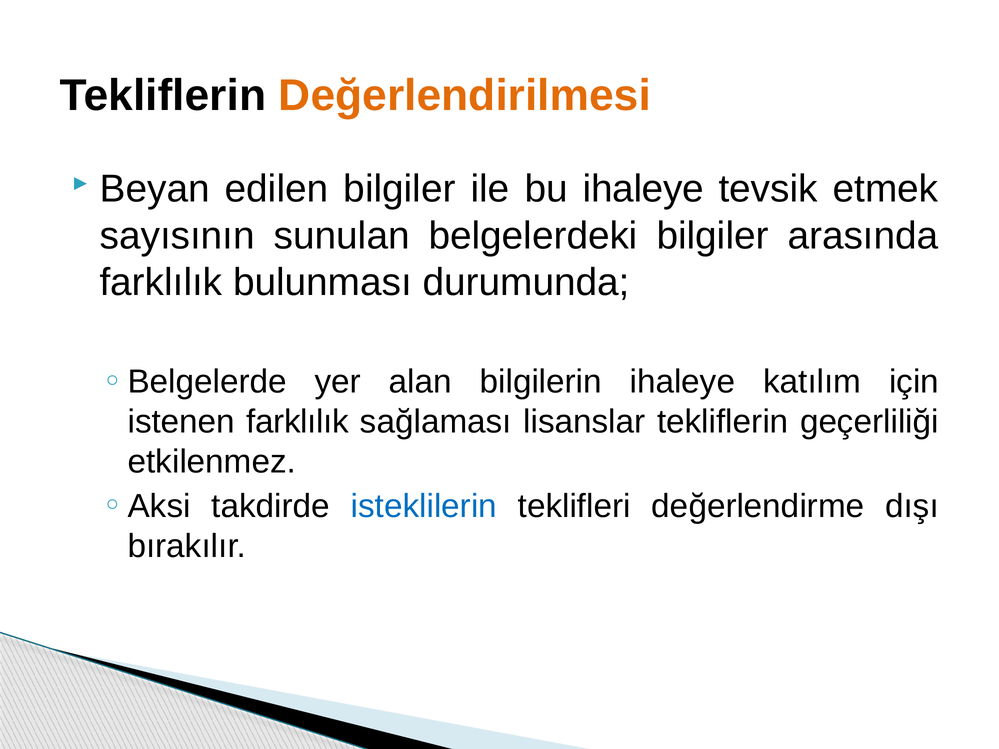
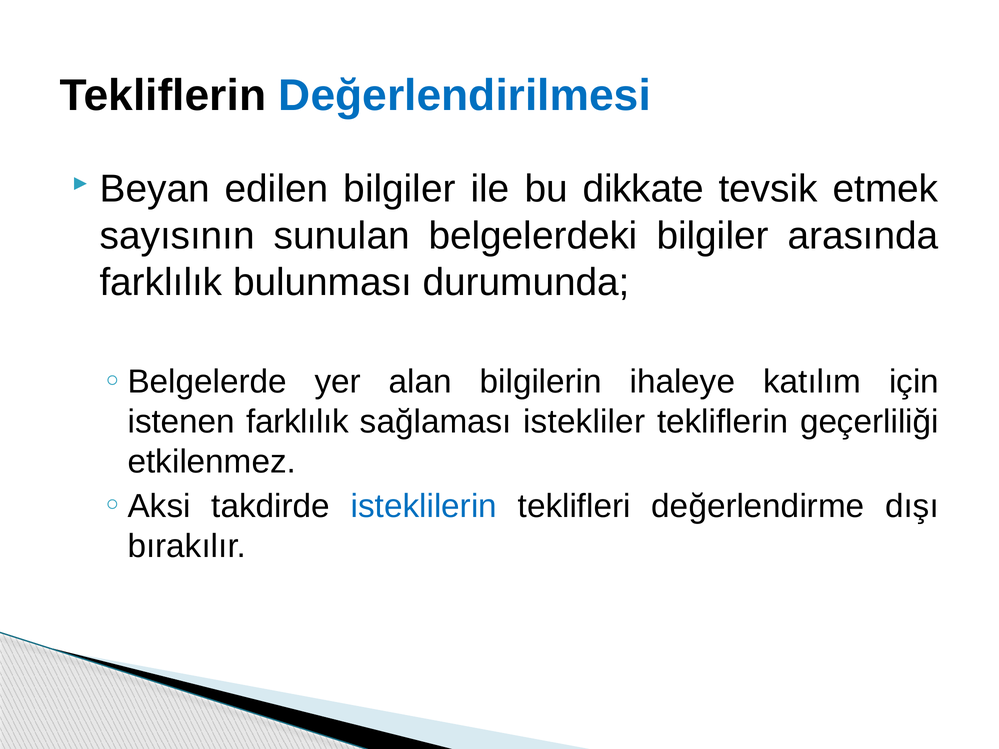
Değerlendirilmesi colour: orange -> blue
bu ihaleye: ihaleye -> dikkate
lisanslar: lisanslar -> istekliler
